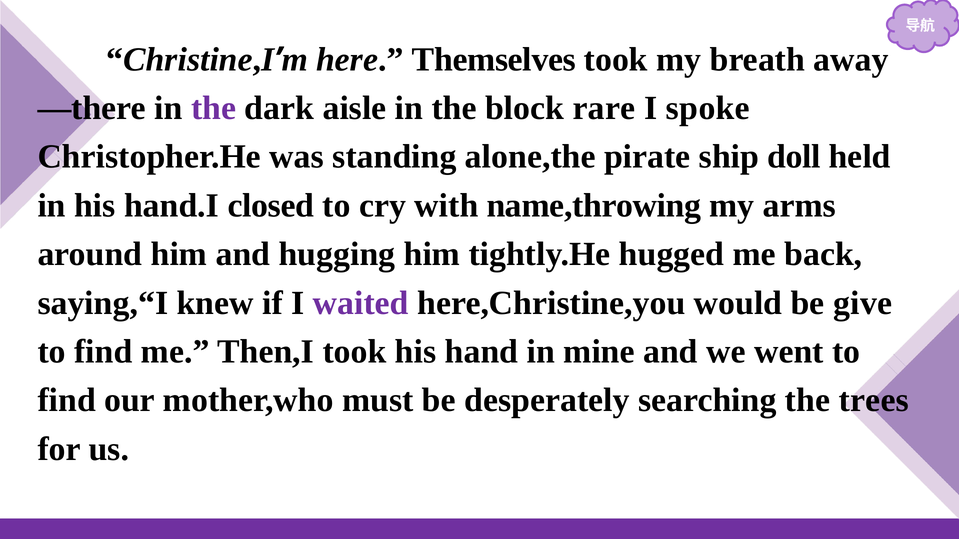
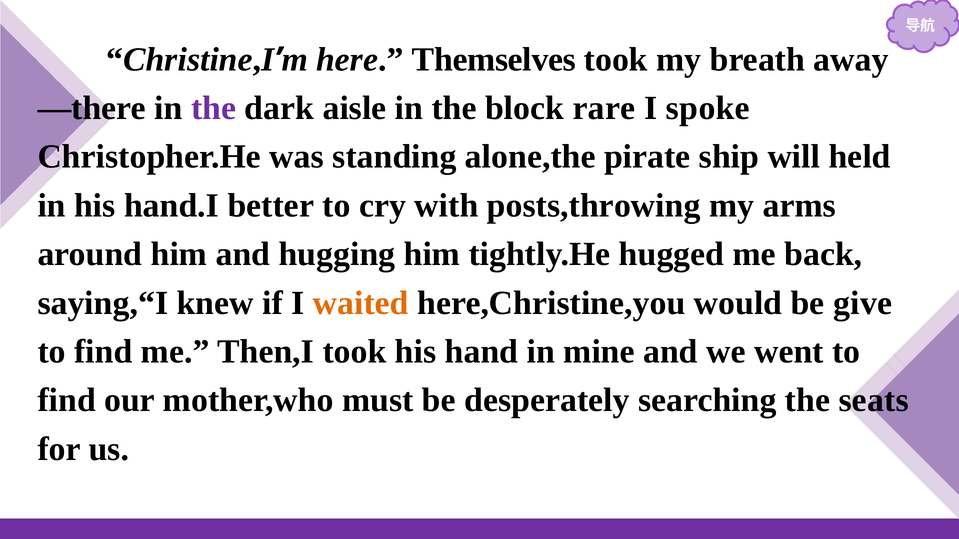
doll: doll -> will
closed: closed -> better
name,throwing: name,throwing -> posts,throwing
waited colour: purple -> orange
trees: trees -> seats
